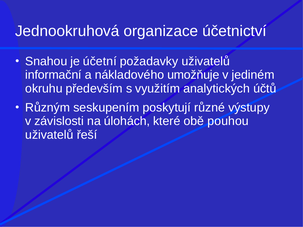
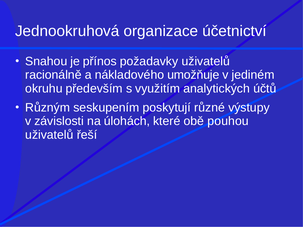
účetní: účetní -> přínos
informační: informační -> racionálně
